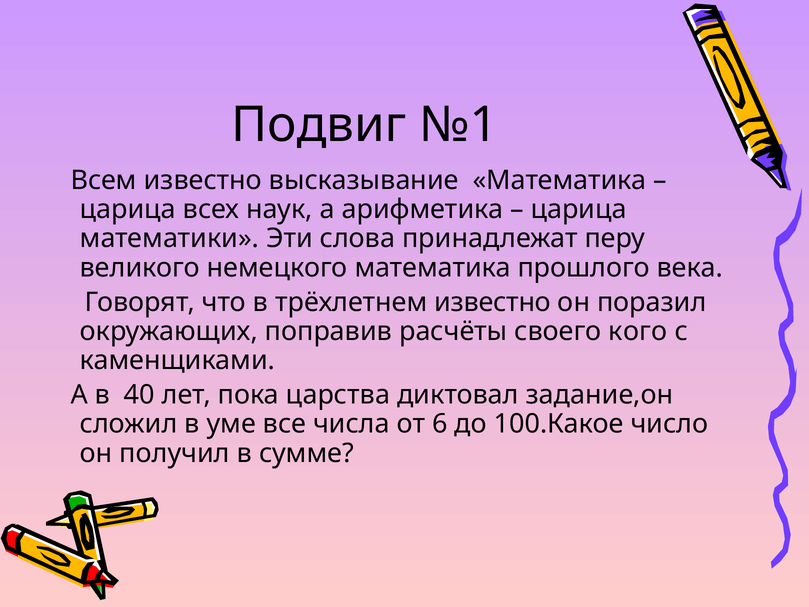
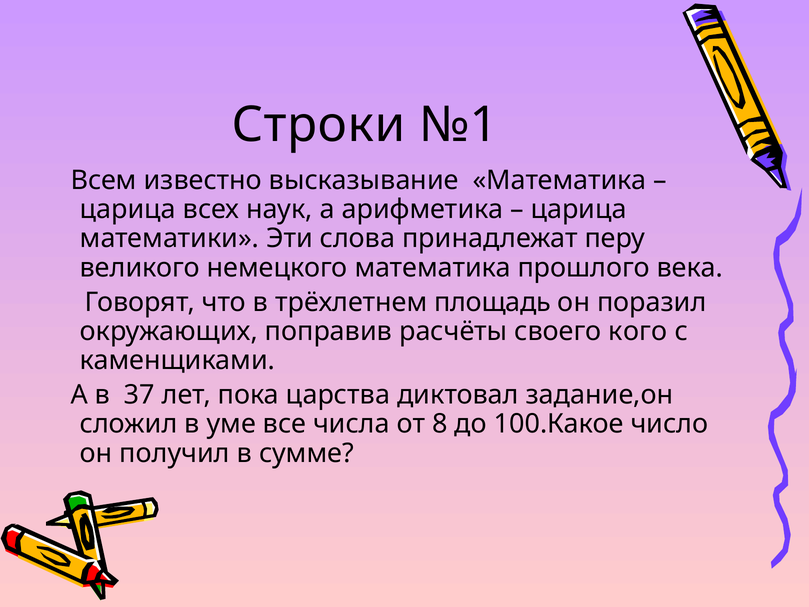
Подвиг: Подвиг -> Строки
трёхлетнем известно: известно -> площадь
40: 40 -> 37
6: 6 -> 8
